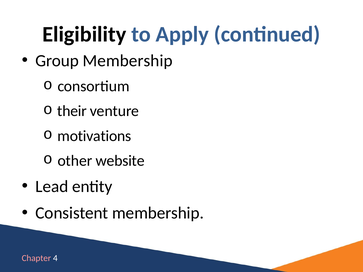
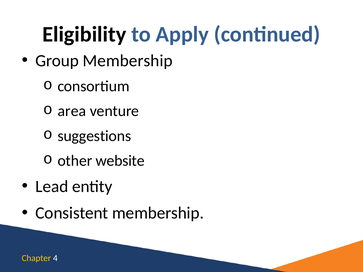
their: their -> area
motivations: motivations -> suggestions
Chapter colour: pink -> yellow
